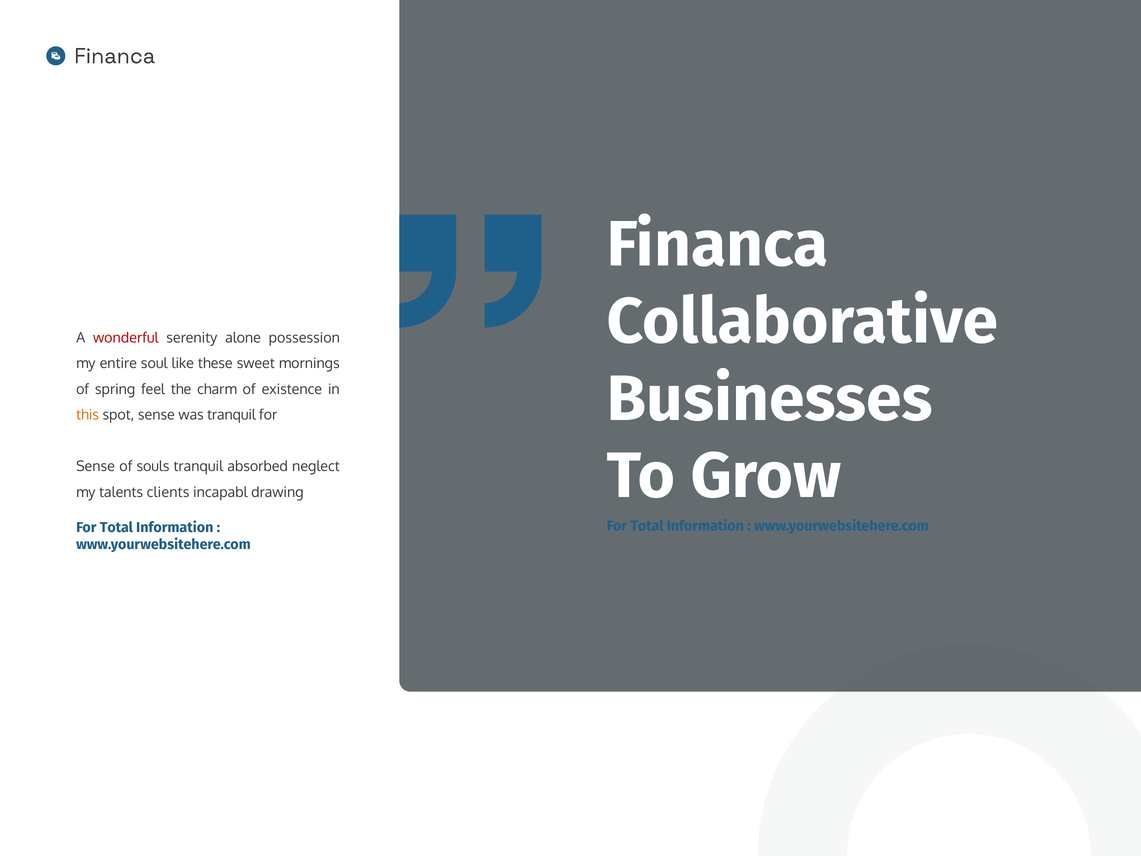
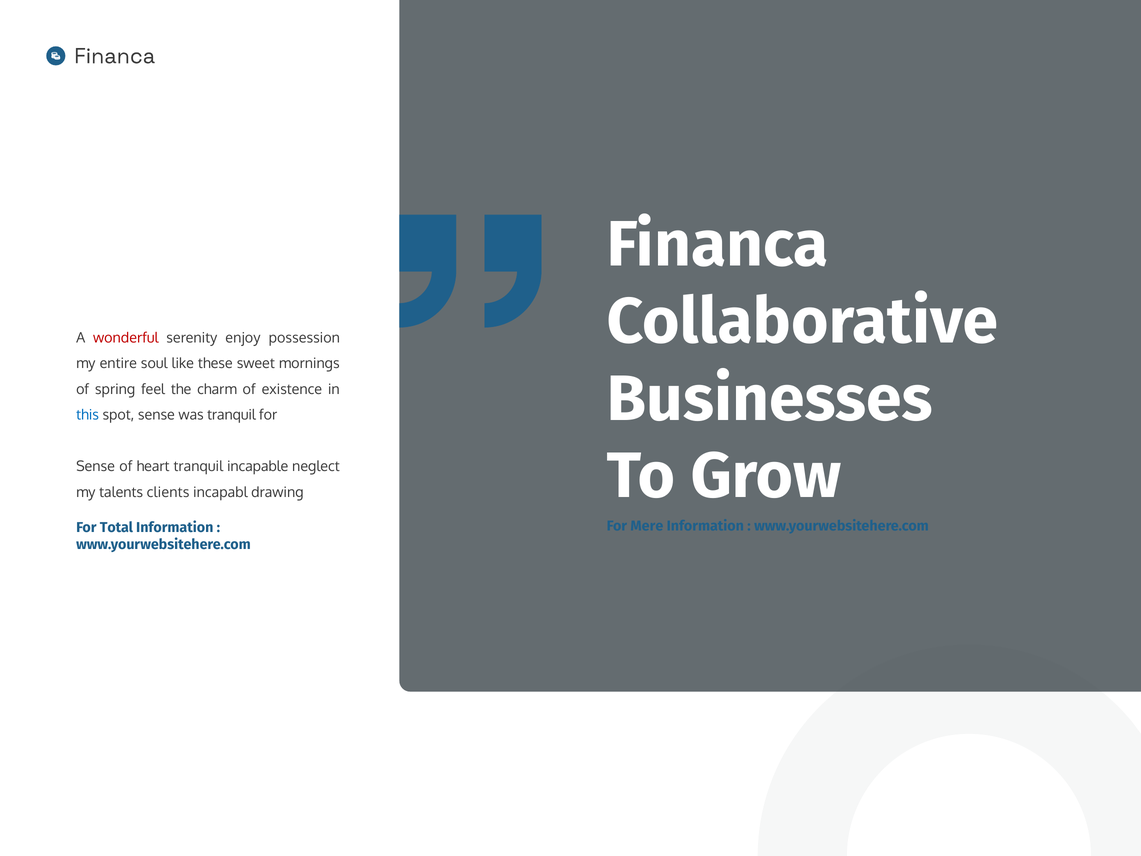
alone: alone -> enjoy
this colour: orange -> blue
souls: souls -> heart
absorbed: absorbed -> incapable
Total at (647, 526): Total -> Mere
